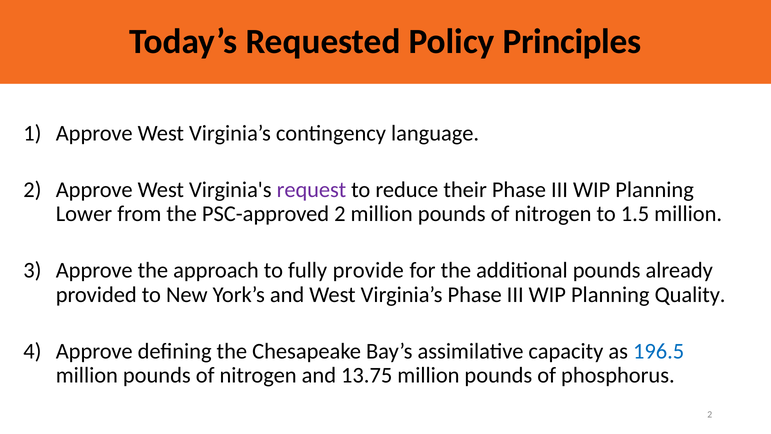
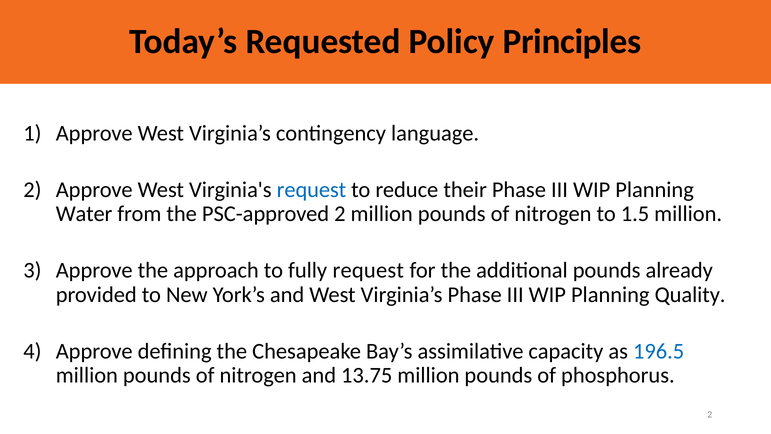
request at (311, 190) colour: purple -> blue
Lower: Lower -> Water
fully provide: provide -> request
